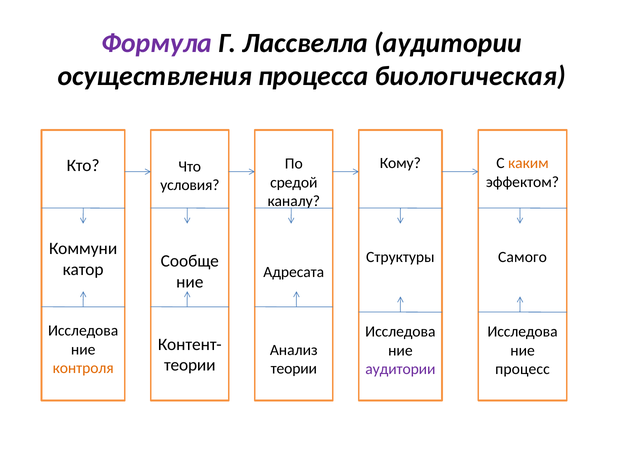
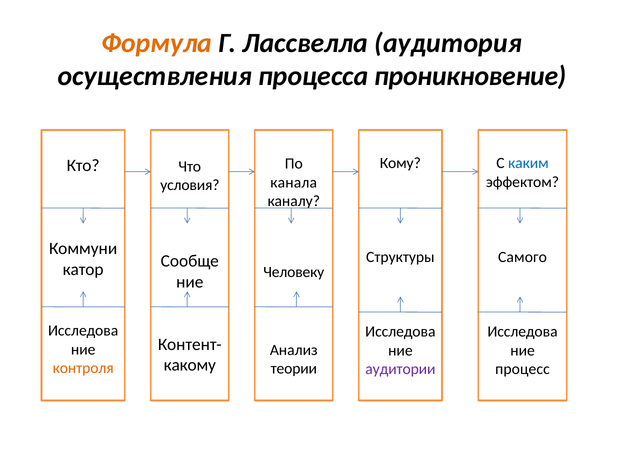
Формула colour: purple -> orange
Лассвелла аудитории: аудитории -> аудитория
биологическая: биологическая -> проникновение
каким colour: orange -> blue
средой: средой -> канала
Адресата: Адресата -> Человеку
теории at (190, 365): теории -> какому
